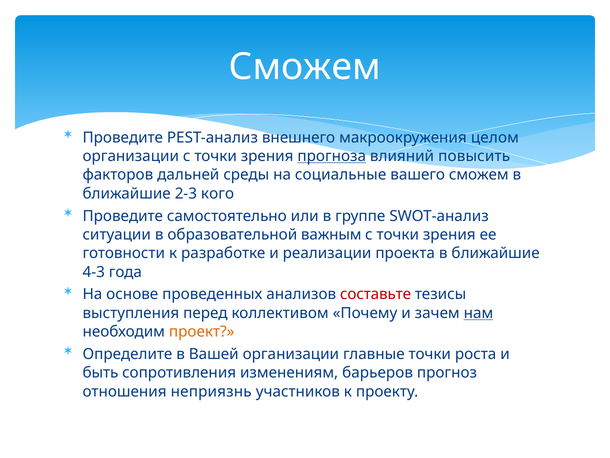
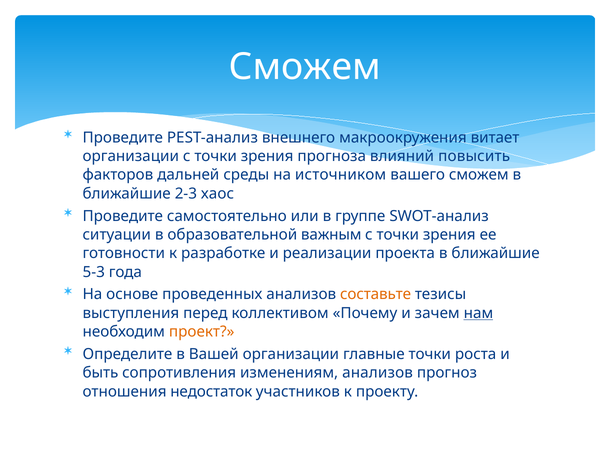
целом: целом -> витает
прогноза underline: present -> none
социальные: социальные -> источником
кого: кого -> хаос
4-3: 4-3 -> 5-3
составьте colour: red -> orange
изменениям барьеров: барьеров -> анализов
неприязнь: неприязнь -> недостаток
